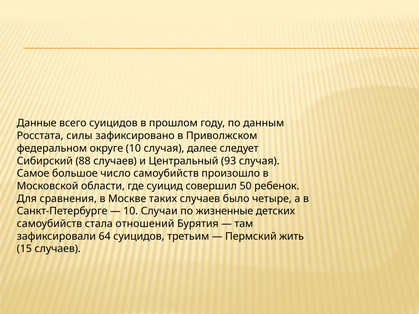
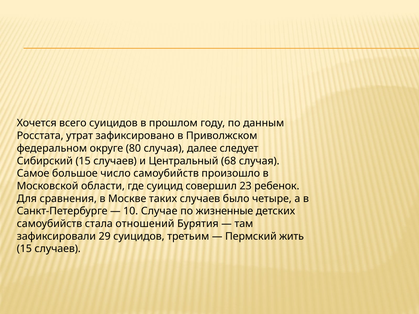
Данные: Данные -> Хочется
силы: силы -> утрат
округе 10: 10 -> 80
Сибирский 88: 88 -> 15
93: 93 -> 68
50: 50 -> 23
Случаи: Случаи -> Случае
64: 64 -> 29
